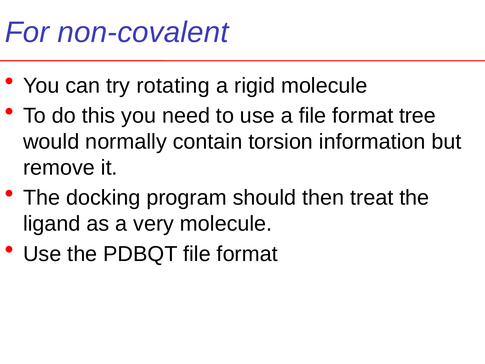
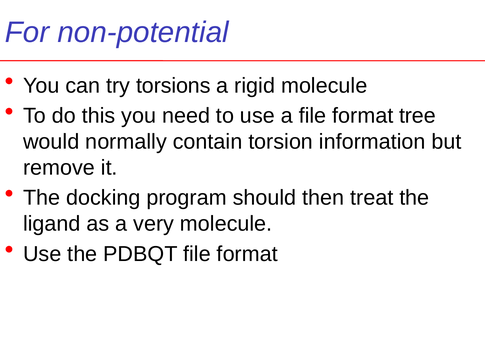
non-covalent: non-covalent -> non-potential
rotating: rotating -> torsions
